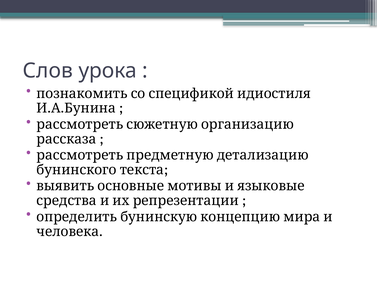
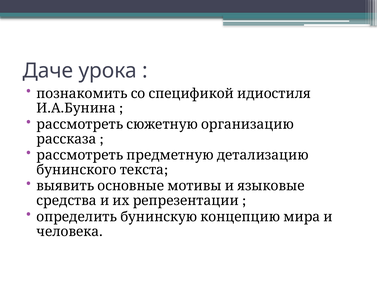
Слов: Слов -> Даче
